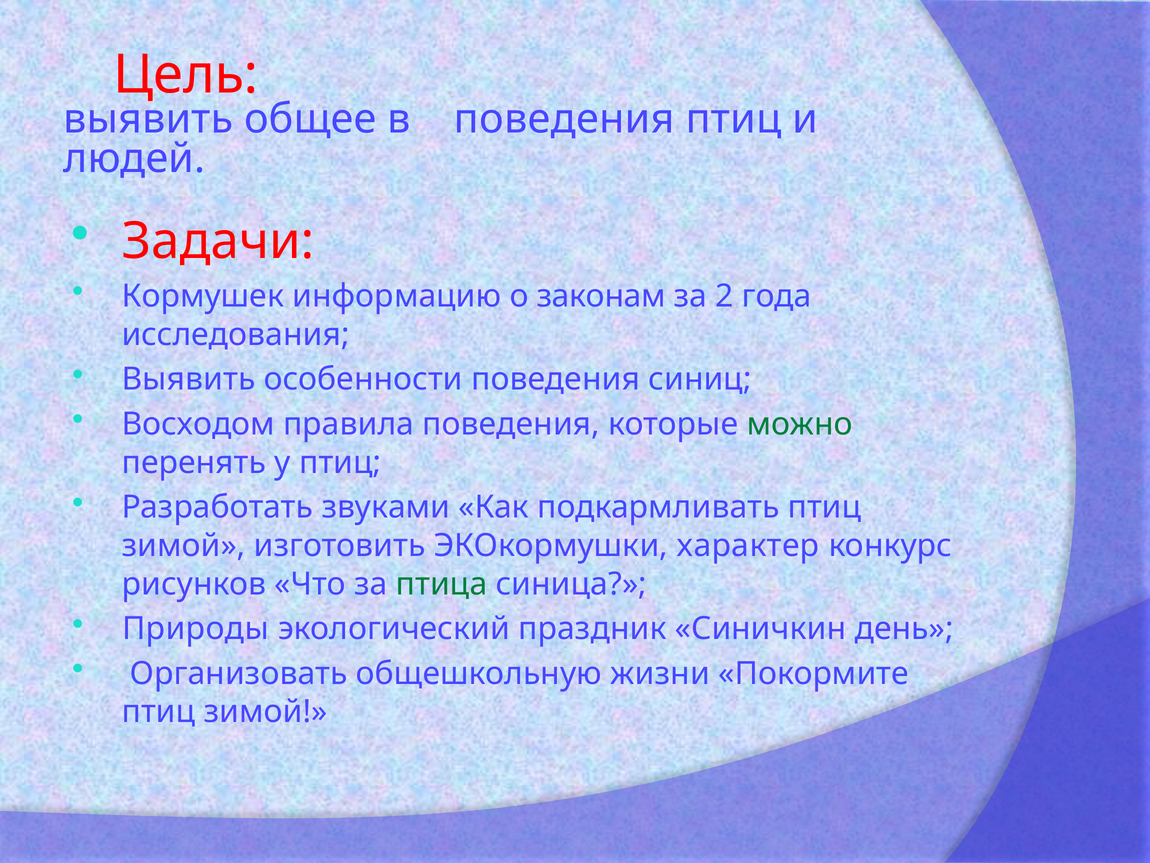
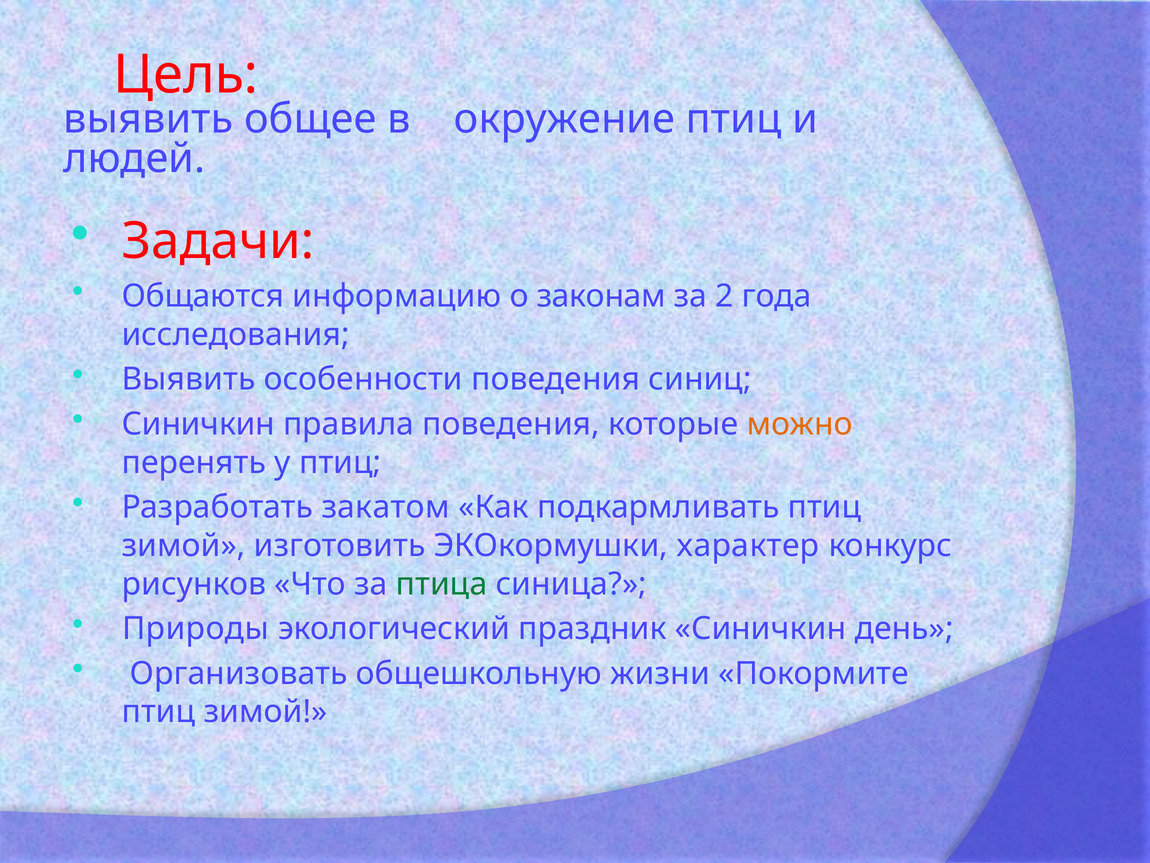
в поведения: поведения -> окружение
Кормушек: Кормушек -> Общаются
Восходом at (198, 424): Восходом -> Синичкин
можно colour: green -> orange
звуками: звуками -> закатом
